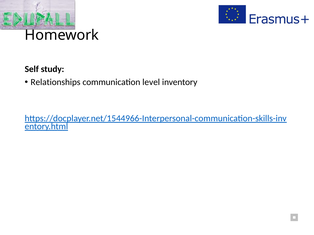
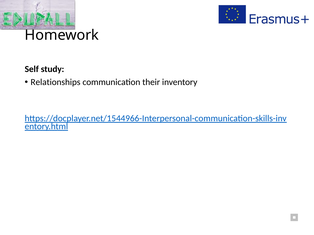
level: level -> their
